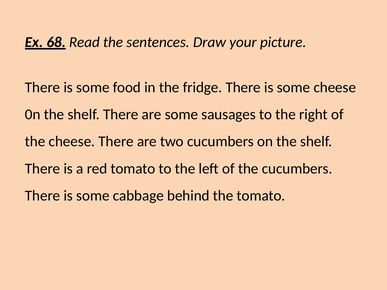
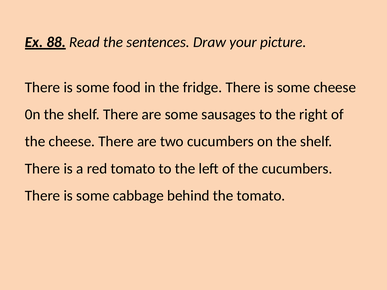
68: 68 -> 88
